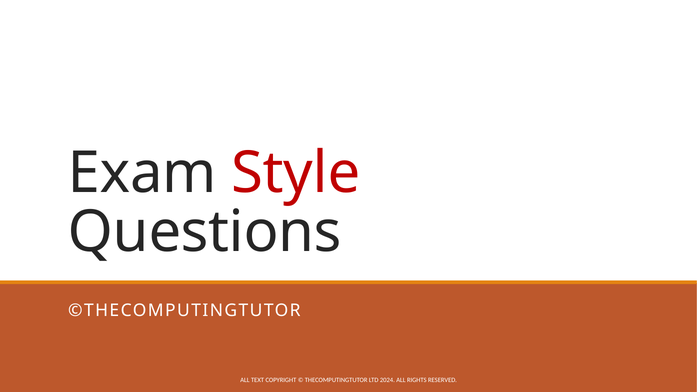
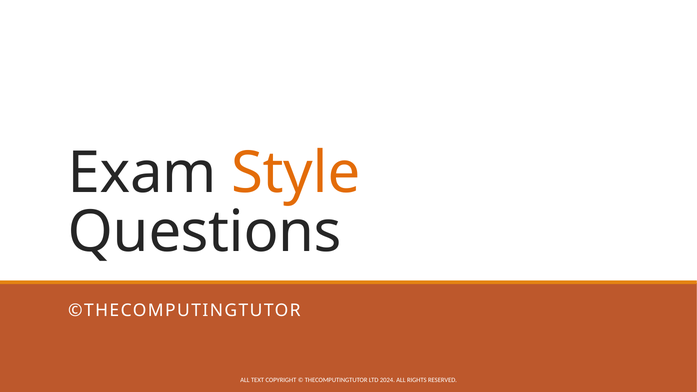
Style colour: red -> orange
